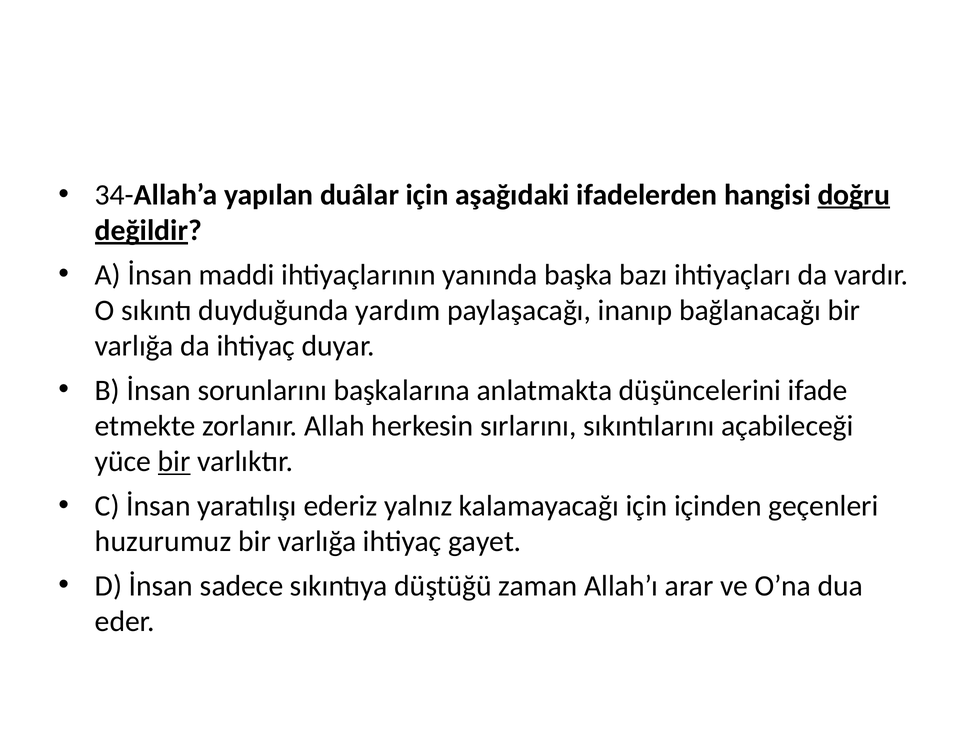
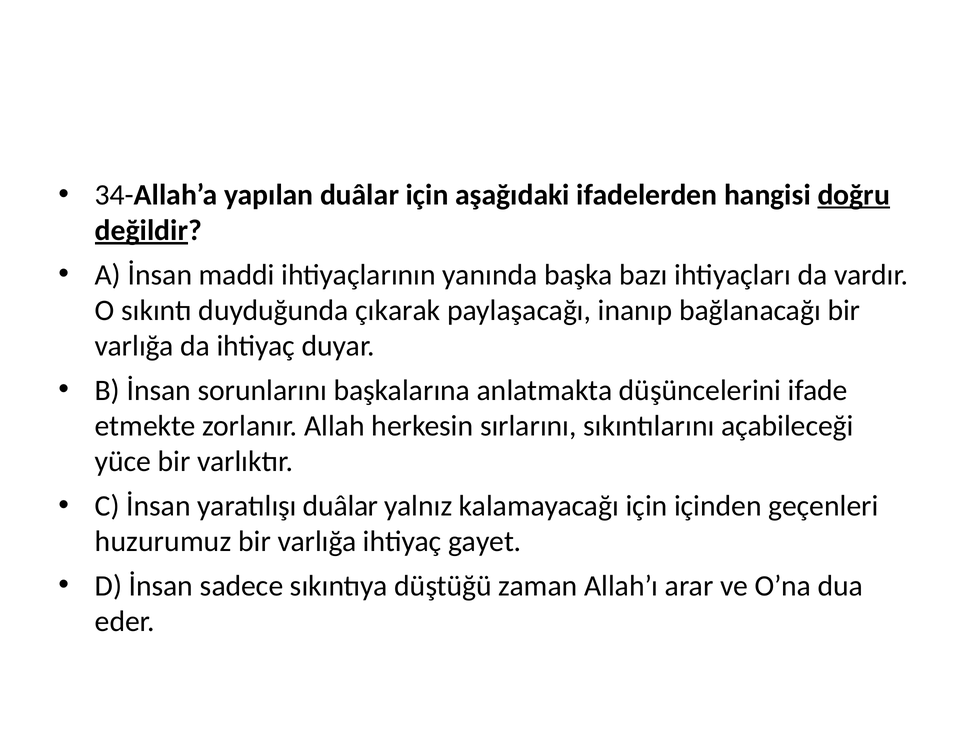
yardım: yardım -> çıkarak
bir at (174, 462) underline: present -> none
yaratılışı ederiz: ederiz -> duâlar
